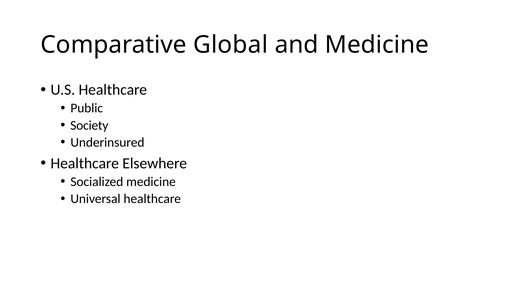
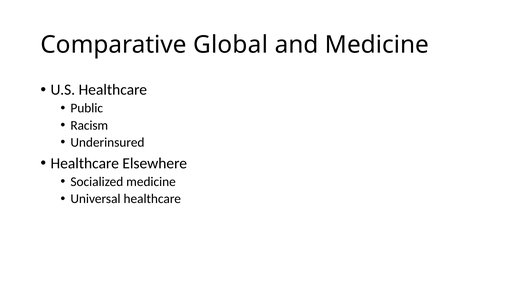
Society: Society -> Racism
